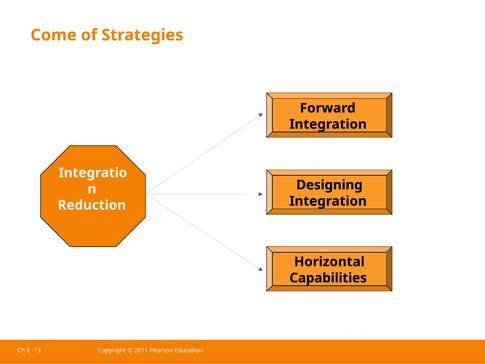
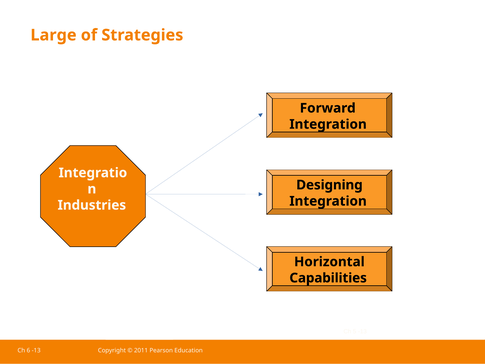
Come: Come -> Large
Reduction: Reduction -> Industries
